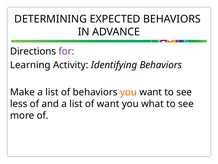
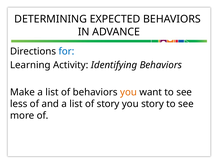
for colour: purple -> blue
of want: want -> story
you what: what -> story
